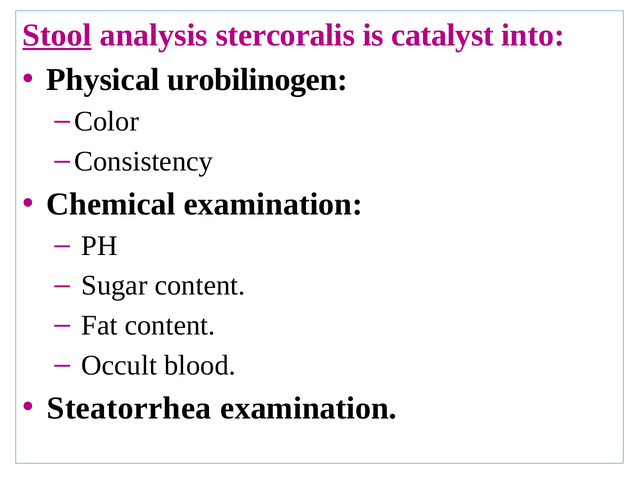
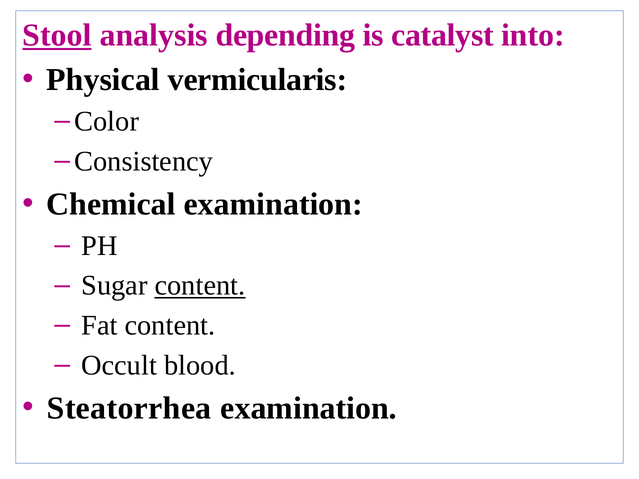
stercoralis: stercoralis -> depending
urobilinogen: urobilinogen -> vermicularis
content at (200, 286) underline: none -> present
